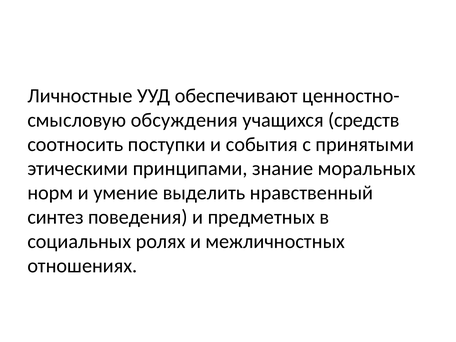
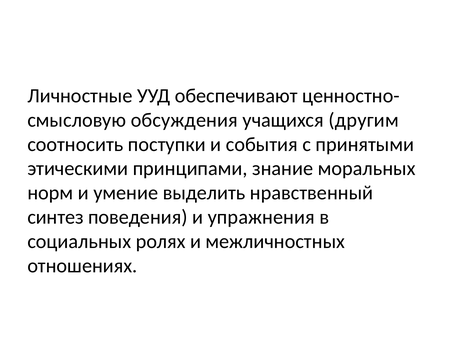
средств: средств -> другим
предметных: предметных -> упражнения
